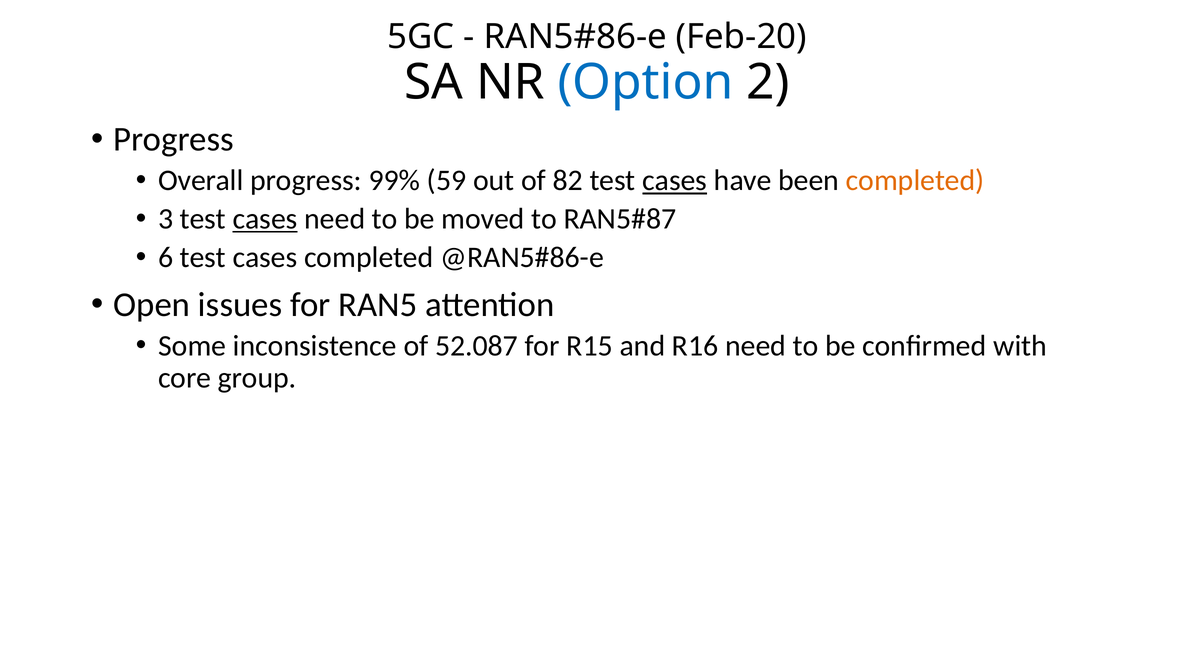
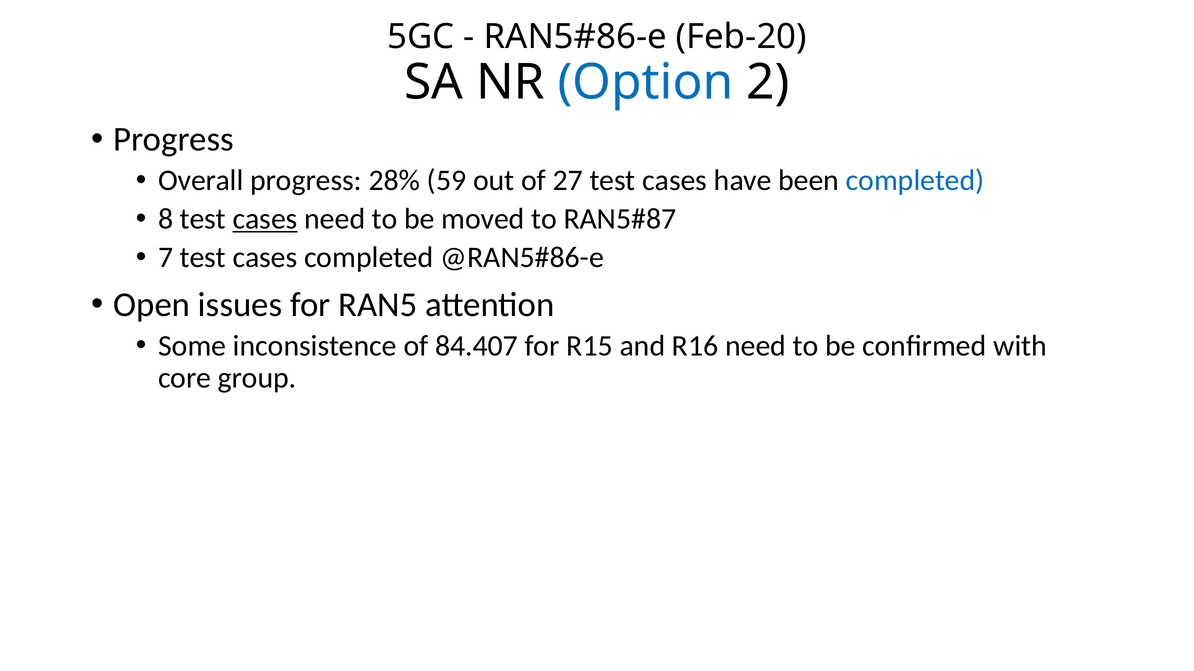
99%: 99% -> 28%
82: 82 -> 27
cases at (675, 181) underline: present -> none
completed at (915, 181) colour: orange -> blue
3: 3 -> 8
6: 6 -> 7
52.087: 52.087 -> 84.407
